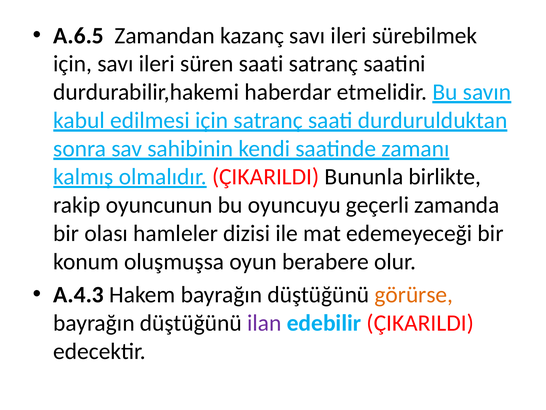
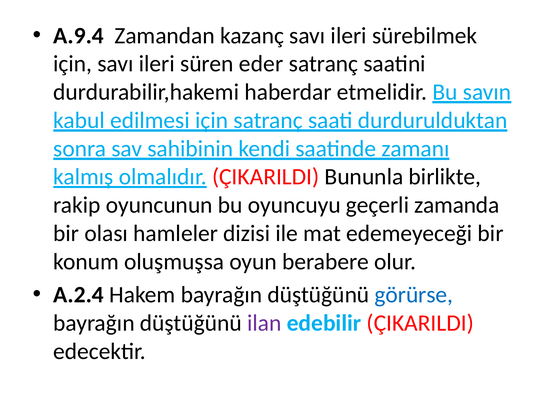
A.6.5: A.6.5 -> A.9.4
süren saati: saati -> eder
A.4.3: A.4.3 -> A.2.4
görürse colour: orange -> blue
